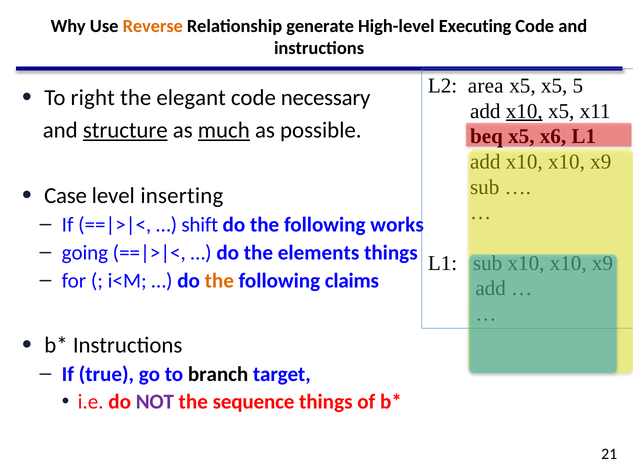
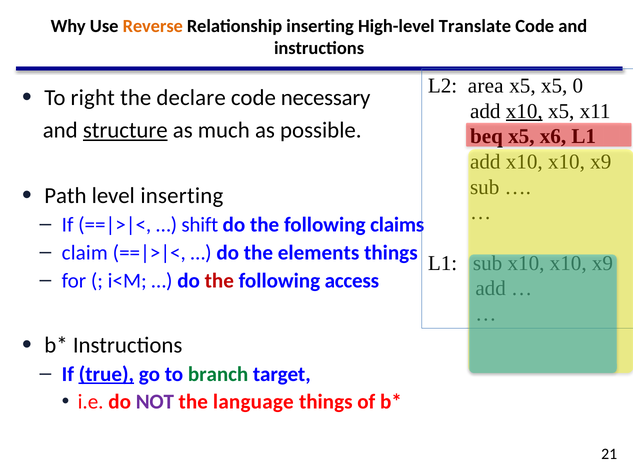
Relationship generate: generate -> inserting
Executing: Executing -> Translate
5: 5 -> 0
elegant: elegant -> declare
much underline: present -> none
Case: Case -> Path
works: works -> claims
going: going -> claim
the at (219, 281) colour: orange -> red
claims: claims -> access
true underline: none -> present
branch colour: black -> green
sequence: sequence -> language
